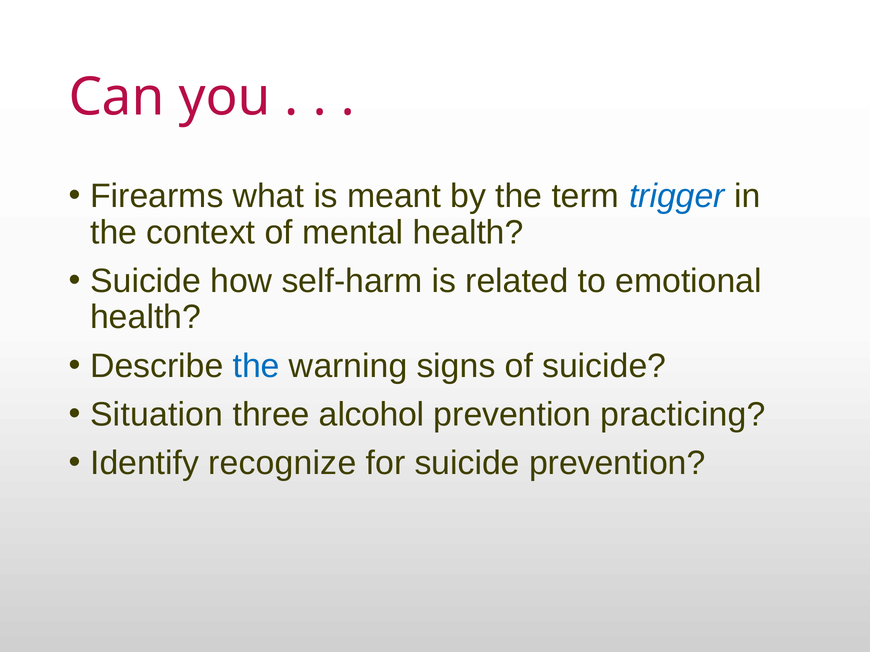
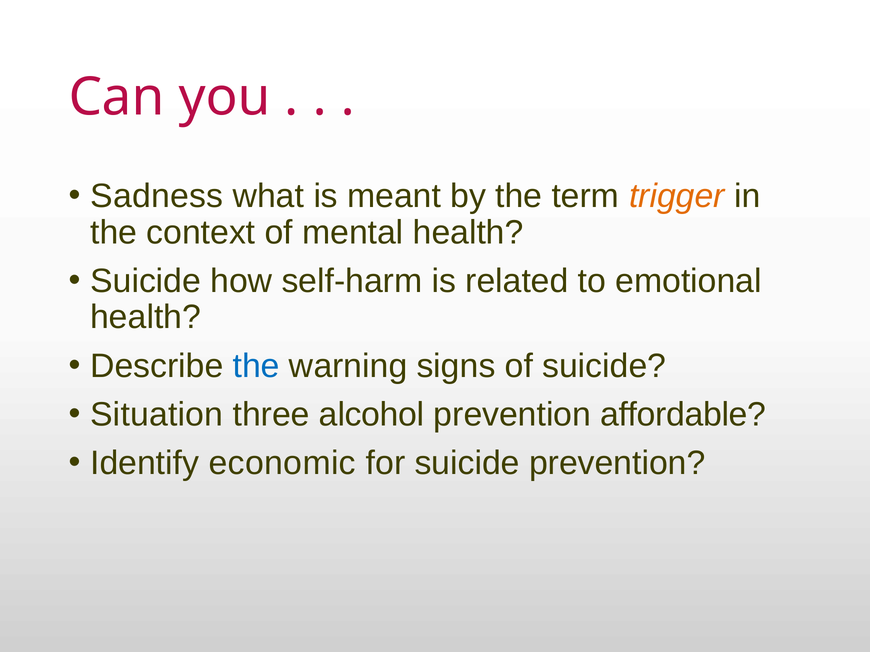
Firearms: Firearms -> Sadness
trigger colour: blue -> orange
practicing: practicing -> affordable
recognize: recognize -> economic
